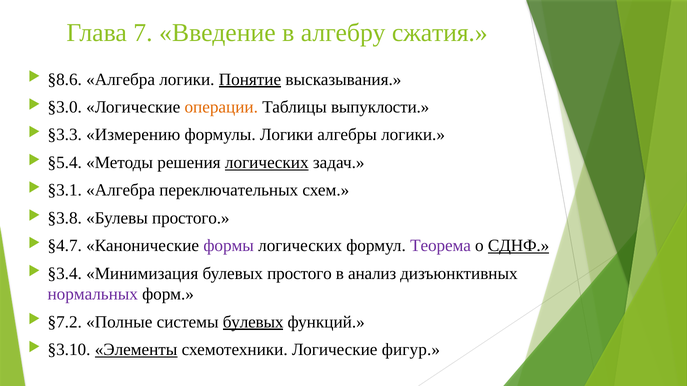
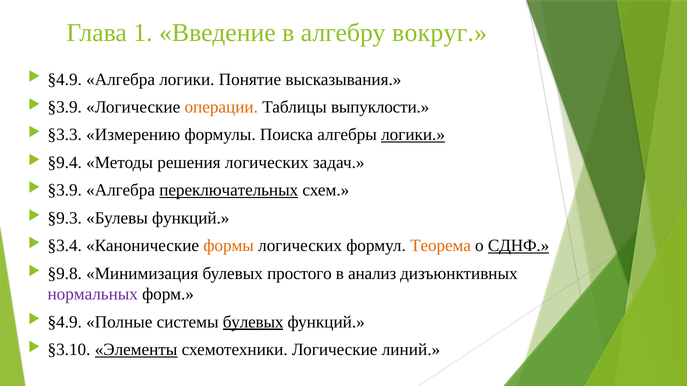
7: 7 -> 1
сжатия: сжатия -> вокруг
§8.6 at (65, 79): §8.6 -> §4.9
Понятие underline: present -> none
§3.0 at (65, 107): §3.0 -> §3.9
формулы Логики: Логики -> Поиска
логики at (413, 135) underline: none -> present
§5.4: §5.4 -> §9.4
логических at (267, 163) underline: present -> none
§3.1 at (65, 191): §3.1 -> §3.9
переключательных underline: none -> present
§3.8: §3.8 -> §9.3
Булевы простого: простого -> функций
§4.7: §4.7 -> §3.4
формы colour: purple -> orange
Теорема colour: purple -> orange
§3.4: §3.4 -> §9.8
§7.2 at (65, 322): §7.2 -> §4.9
фигур: фигур -> линий
